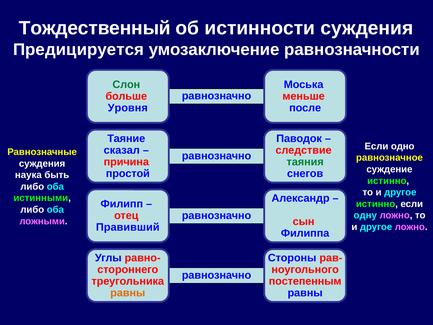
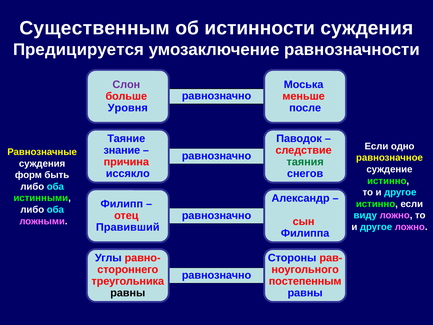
Тождественный: Тождественный -> Существенным
Слон colour: green -> purple
сказал: сказал -> знание
простой: простой -> иссякло
наука: наука -> форм
одну: одну -> виду
равны at (128, 293) colour: orange -> black
